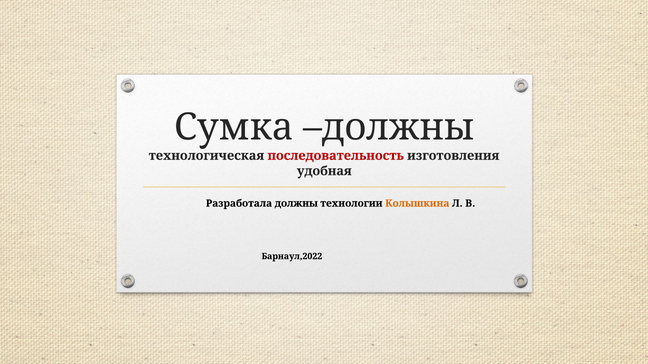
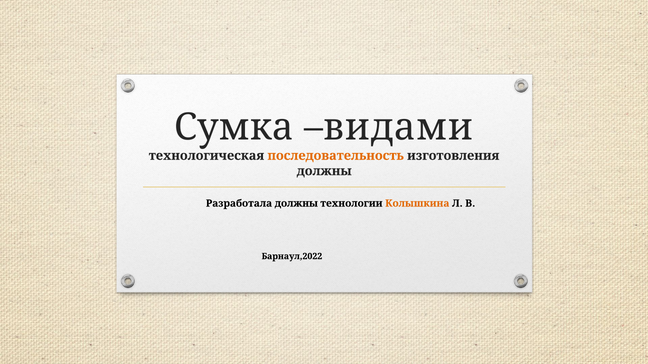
Сумка должны: должны -> видами
последовательность colour: red -> orange
удобная at (324, 171): удобная -> должны
